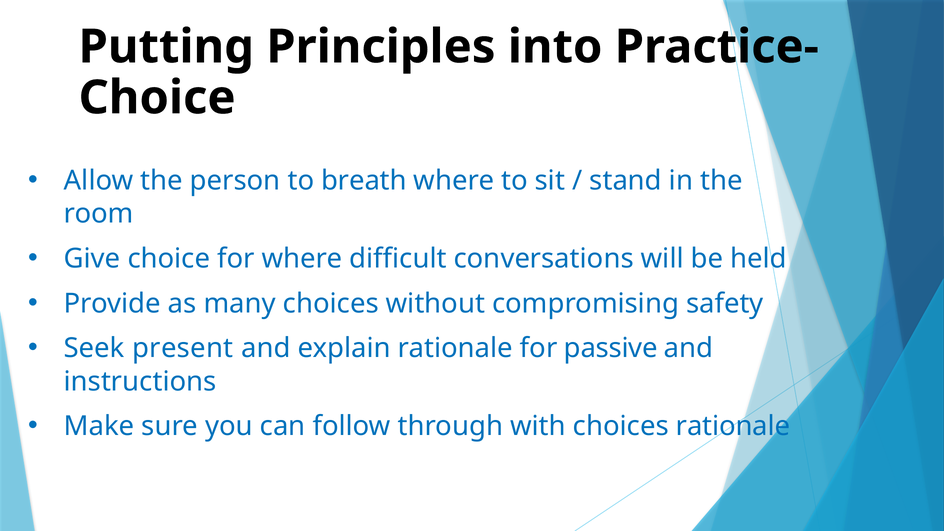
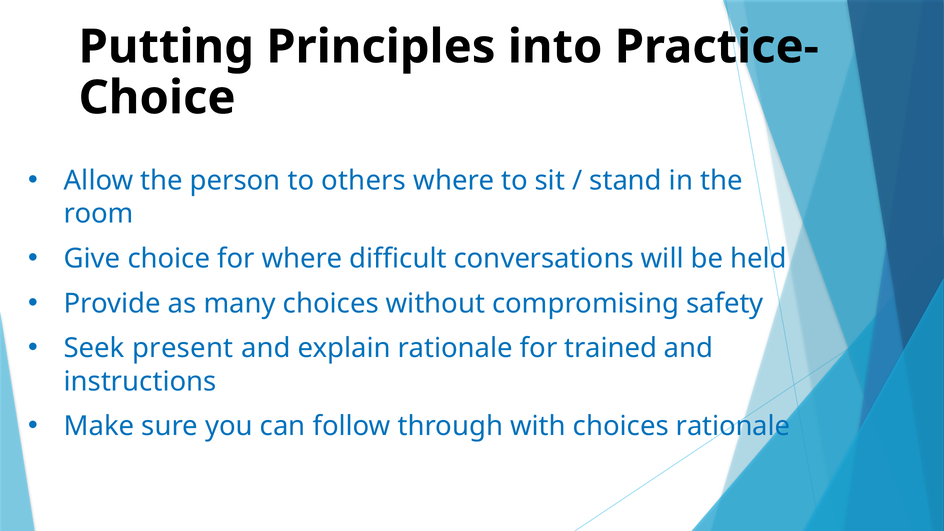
breath: breath -> others
passive: passive -> trained
